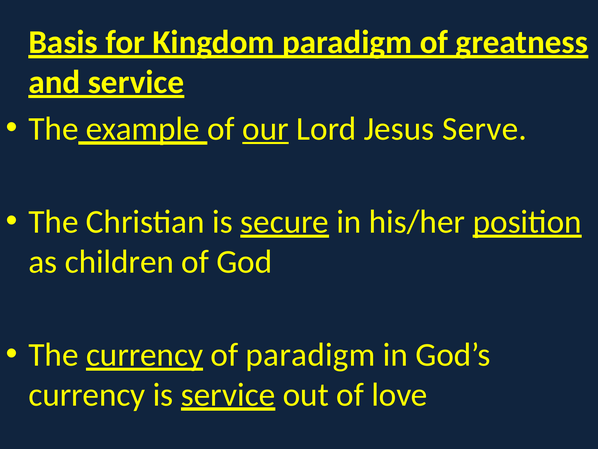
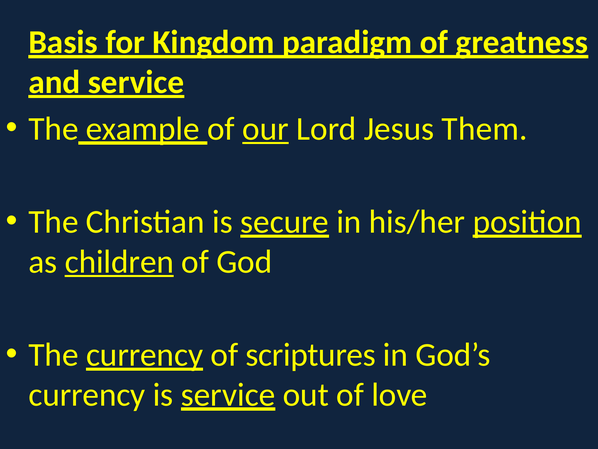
Serve: Serve -> Them
children underline: none -> present
of paradigm: paradigm -> scriptures
